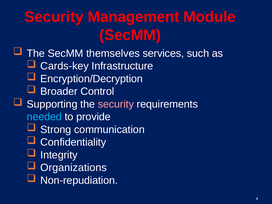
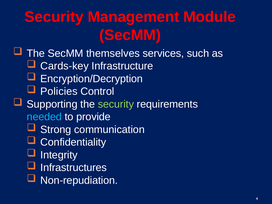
Broader: Broader -> Policies
security at (116, 104) colour: pink -> light green
Organizations: Organizations -> Infrastructures
